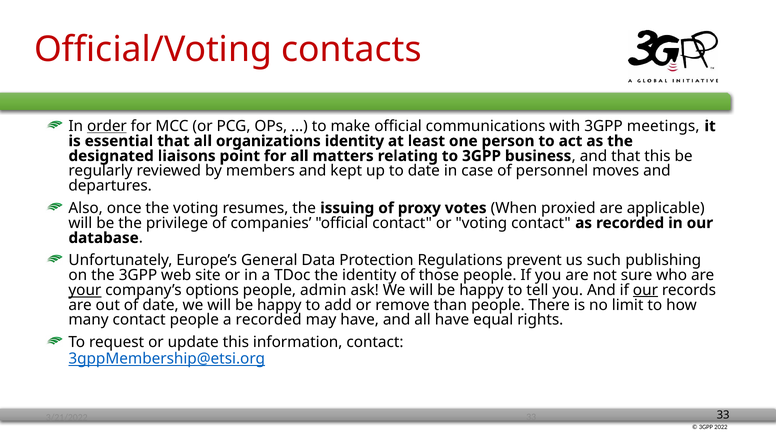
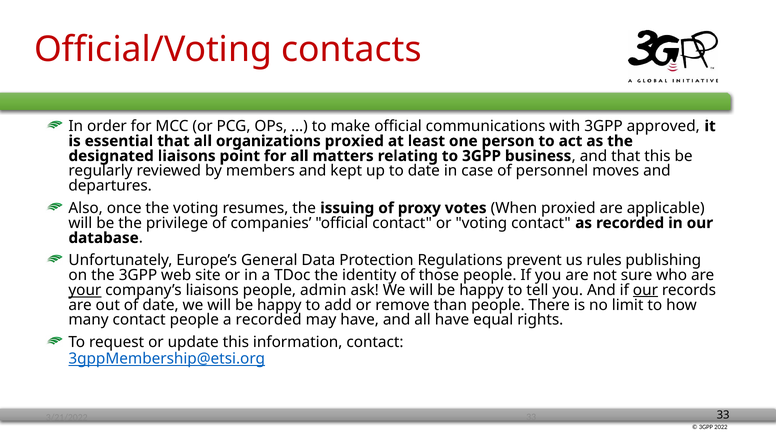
order underline: present -> none
meetings: meetings -> approved
organizations identity: identity -> proxied
such: such -> rules
company’s options: options -> liaisons
